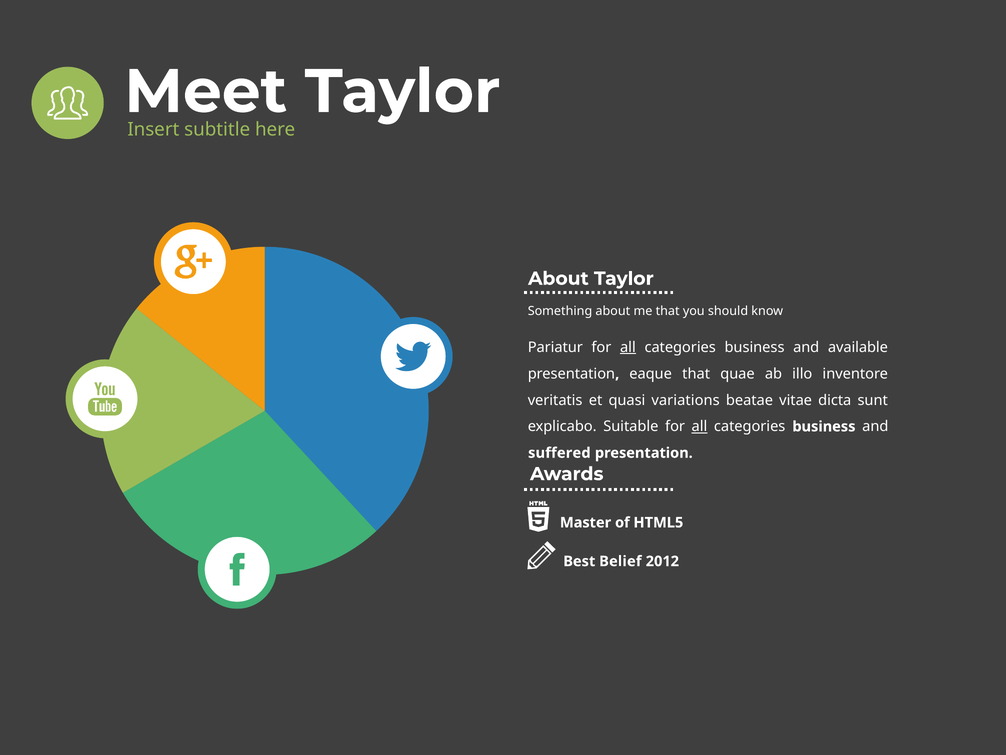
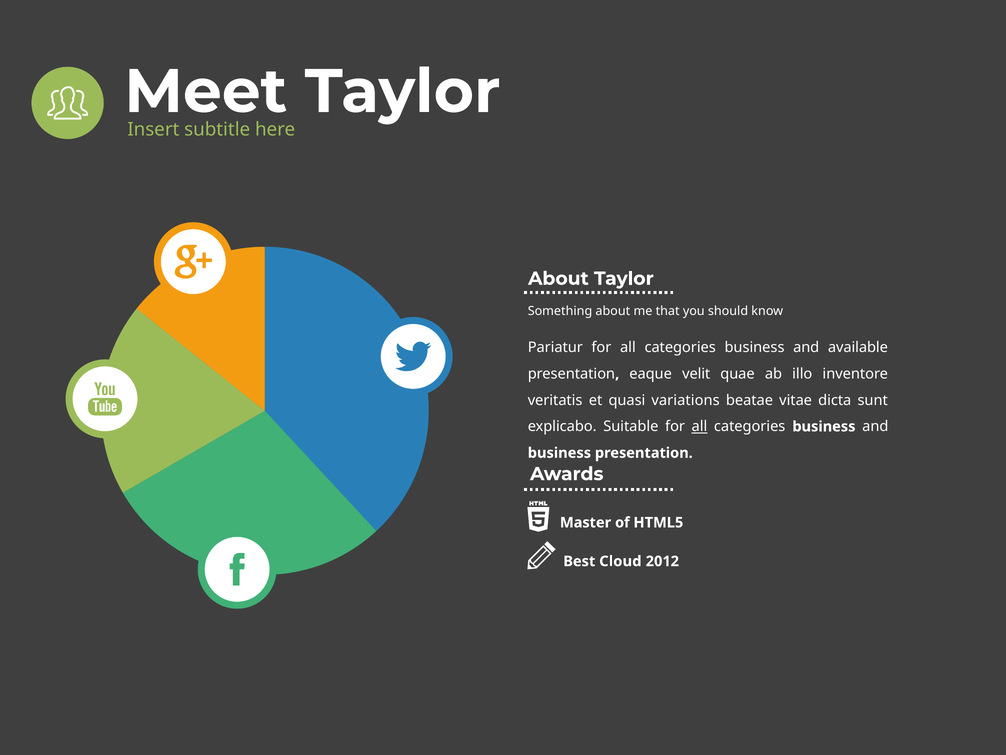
all at (628, 347) underline: present -> none
eaque that: that -> velit
suffered at (559, 453): suffered -> business
Belief: Belief -> Cloud
